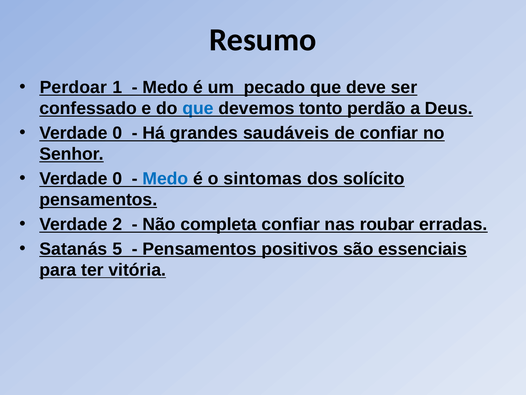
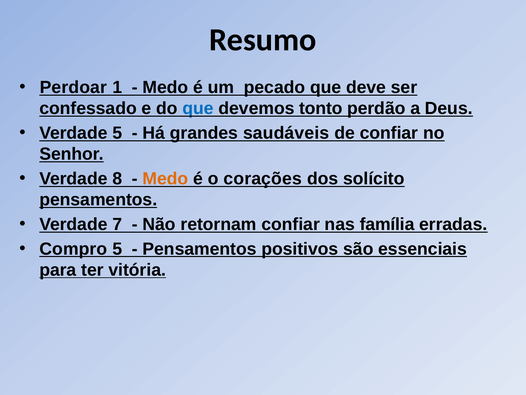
0 at (117, 133): 0 -> 5
0 at (117, 178): 0 -> 8
Medo at (165, 178) colour: blue -> orange
sintomas: sintomas -> corações
2: 2 -> 7
completa: completa -> retornam
roubar: roubar -> família
Satanás: Satanás -> Compro
